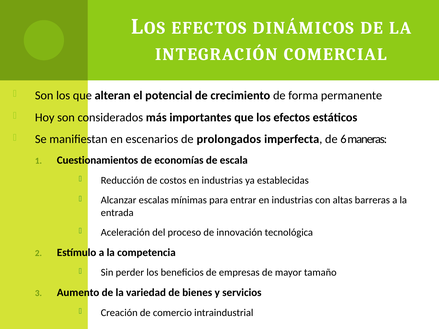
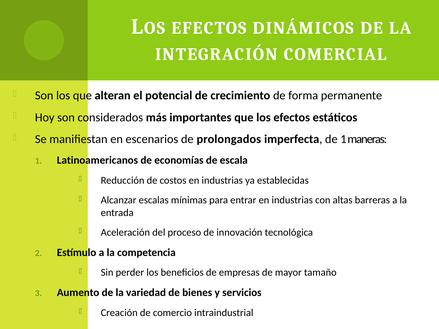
de 6: 6 -> 1
Cuestionamientos: Cuestionamientos -> Latinoamericanos
